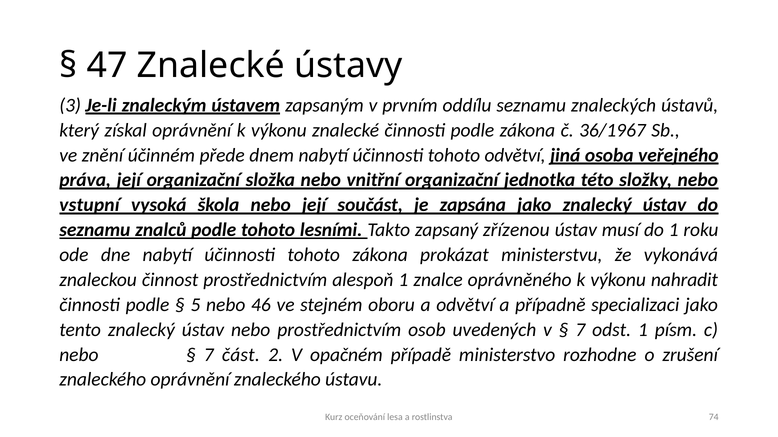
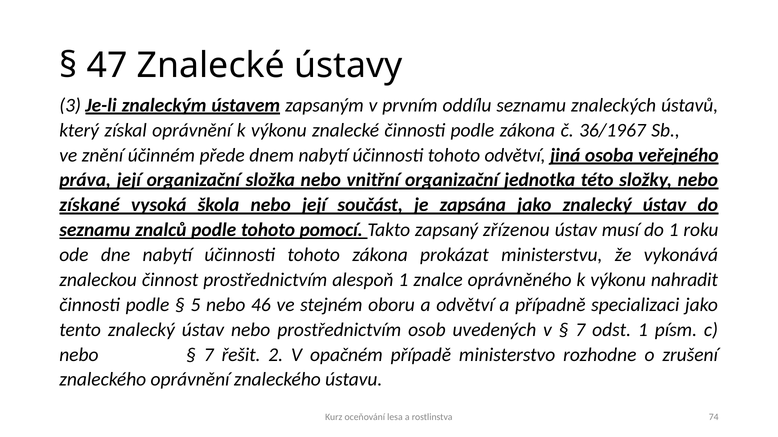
vstupní: vstupní -> získané
lesními: lesními -> pomocí
část: část -> řešit
